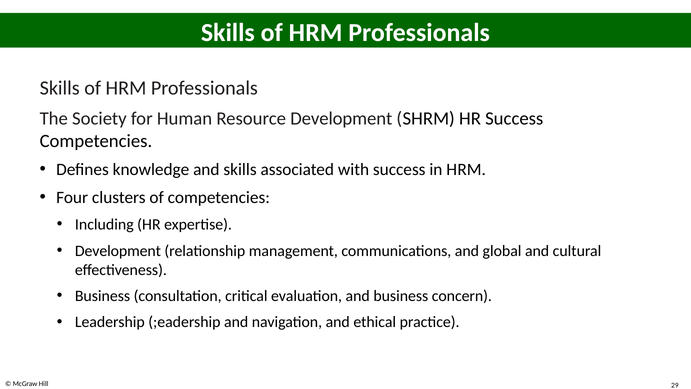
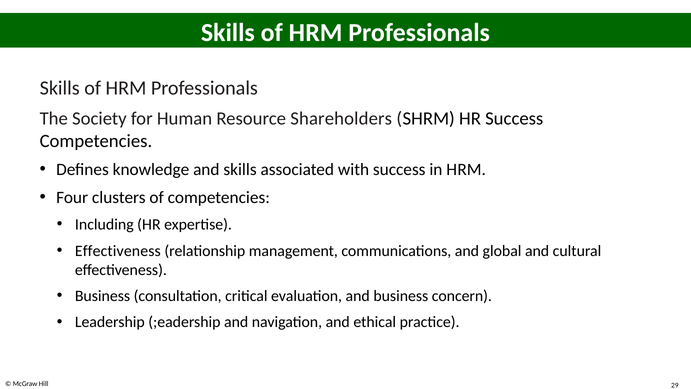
Resource Development: Development -> Shareholders
Development at (118, 251): Development -> Effectiveness
